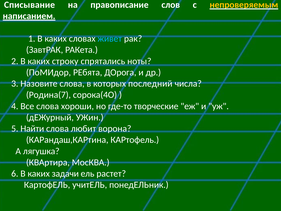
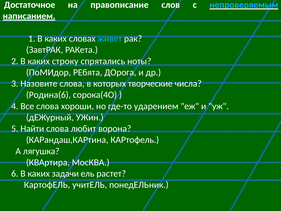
Списывание: Списывание -> Достаточное
непроверяемым colour: yellow -> light blue
последний: последний -> творческие
Родина(7: Родина(7 -> Родина(6
творческие: творческие -> ударением
